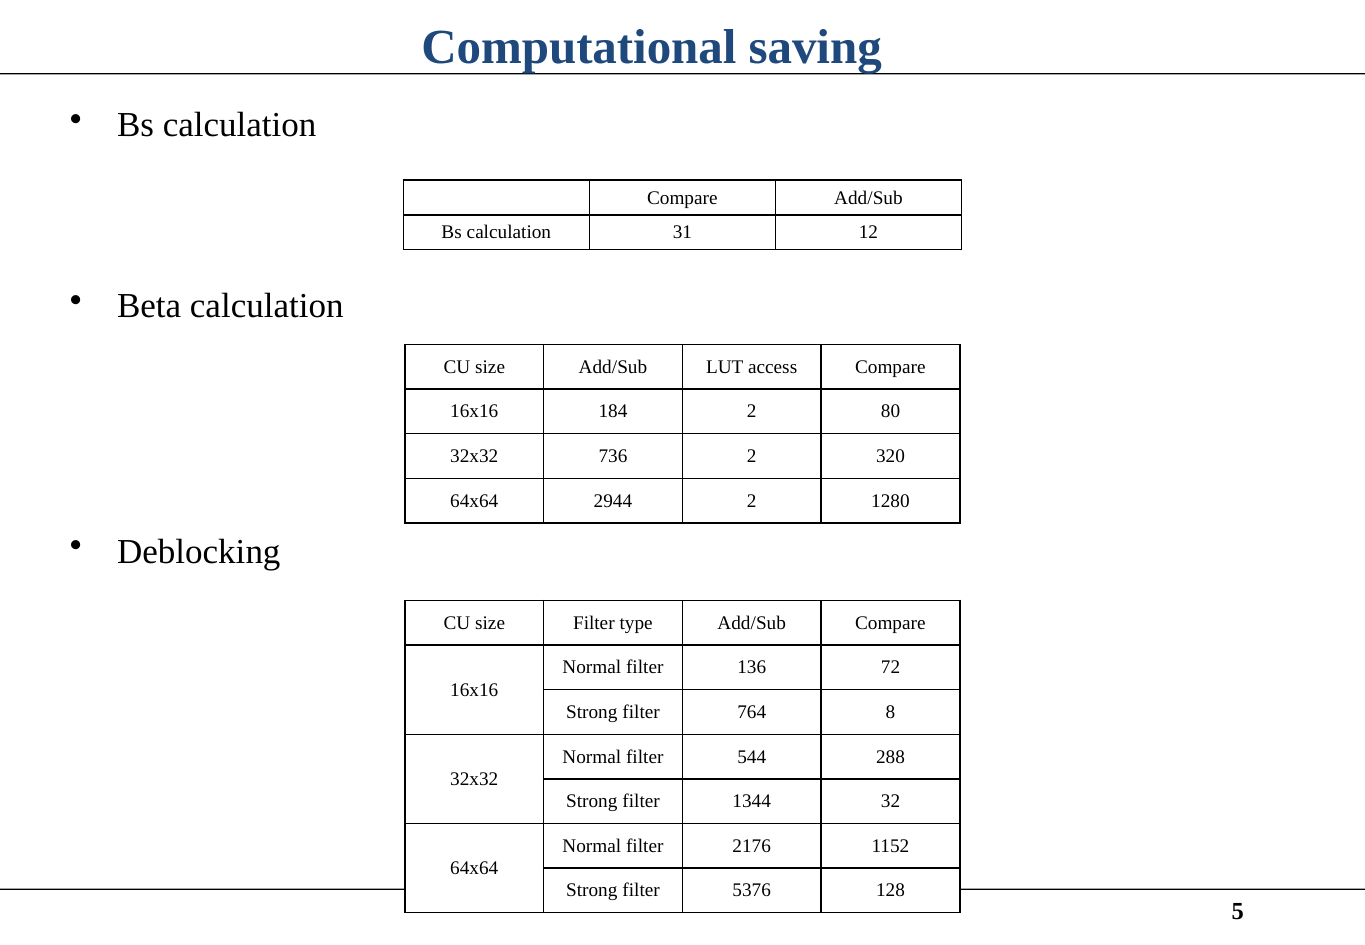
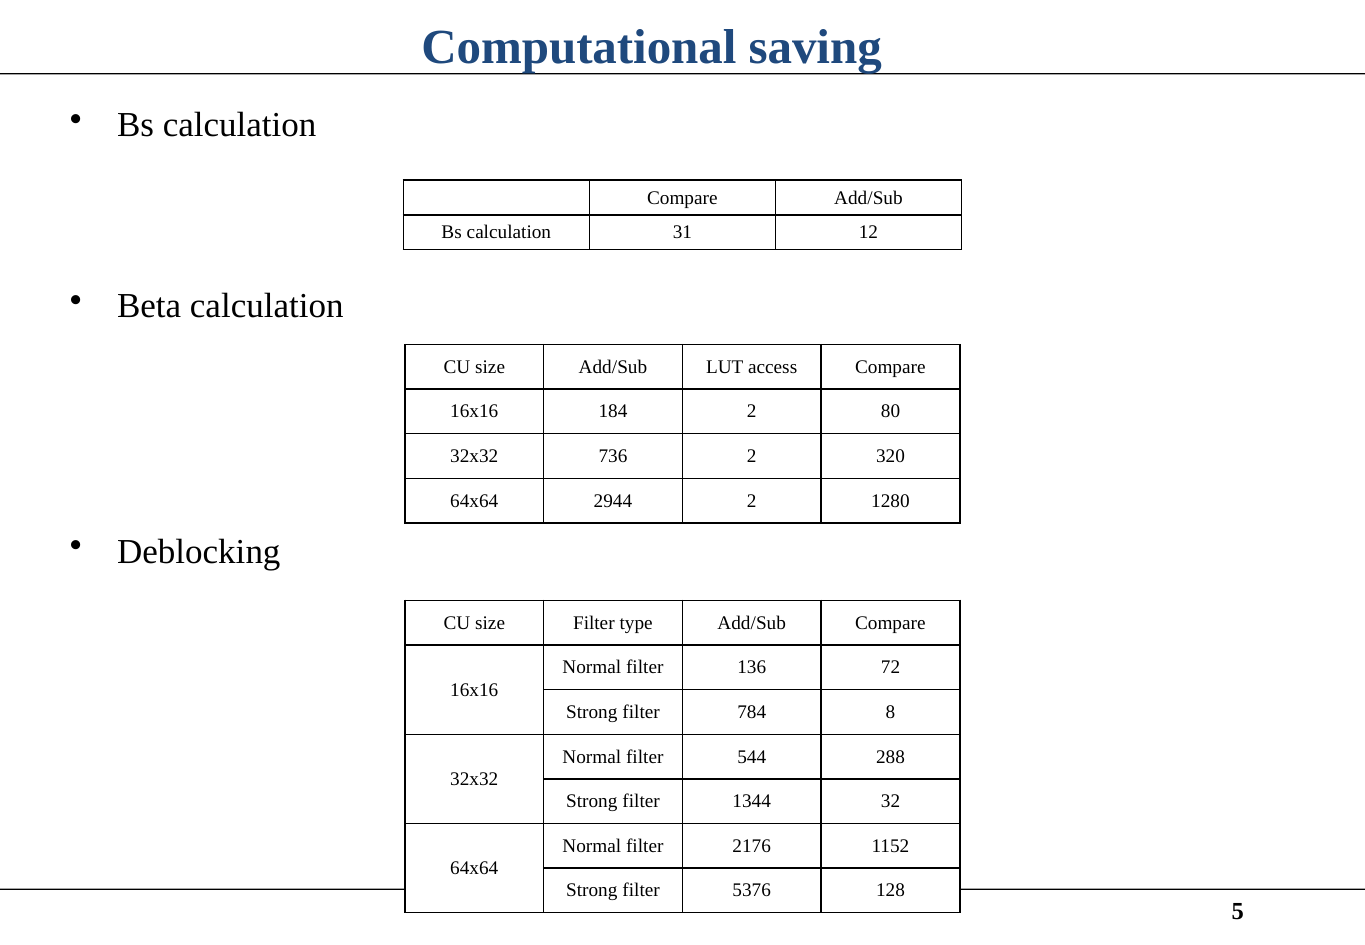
764: 764 -> 784
